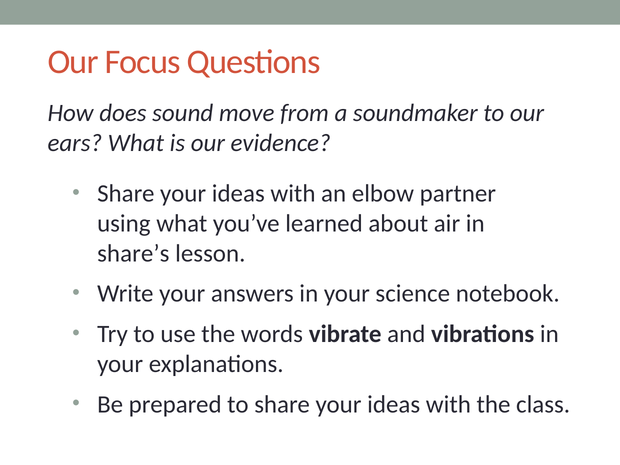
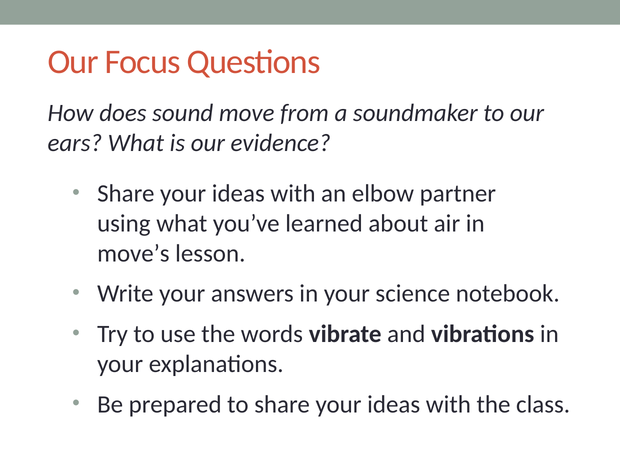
share’s: share’s -> move’s
